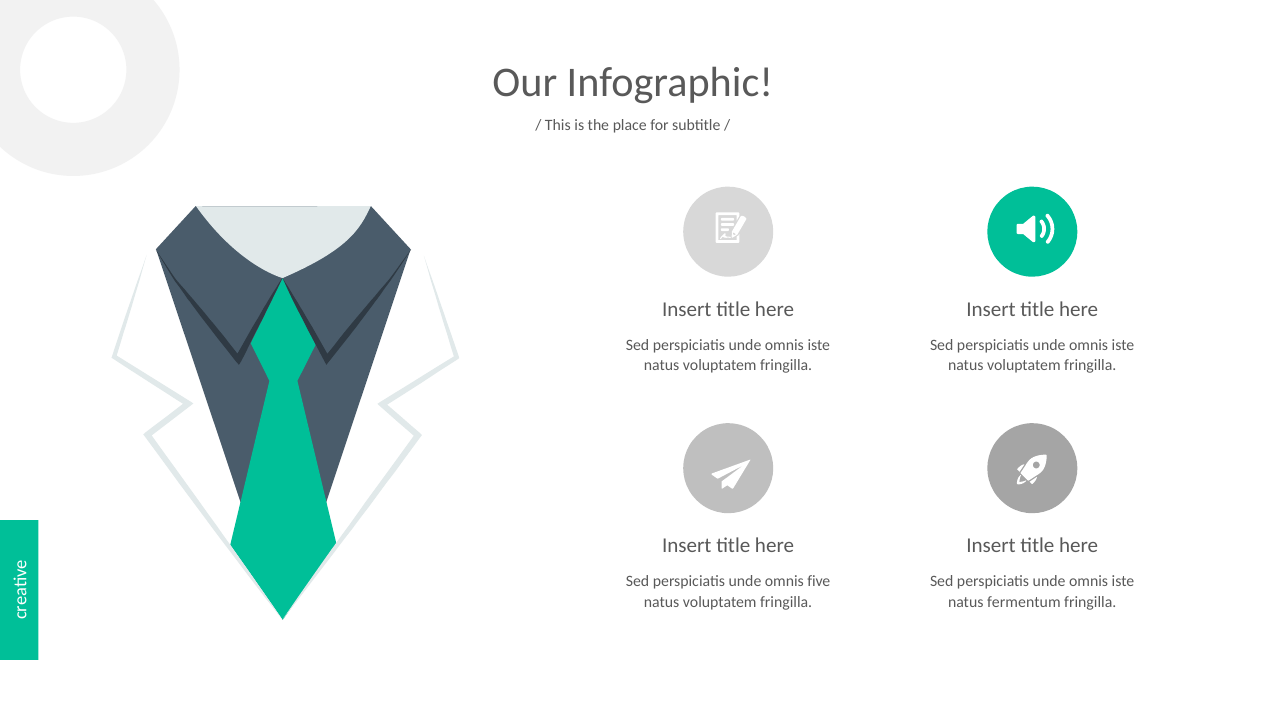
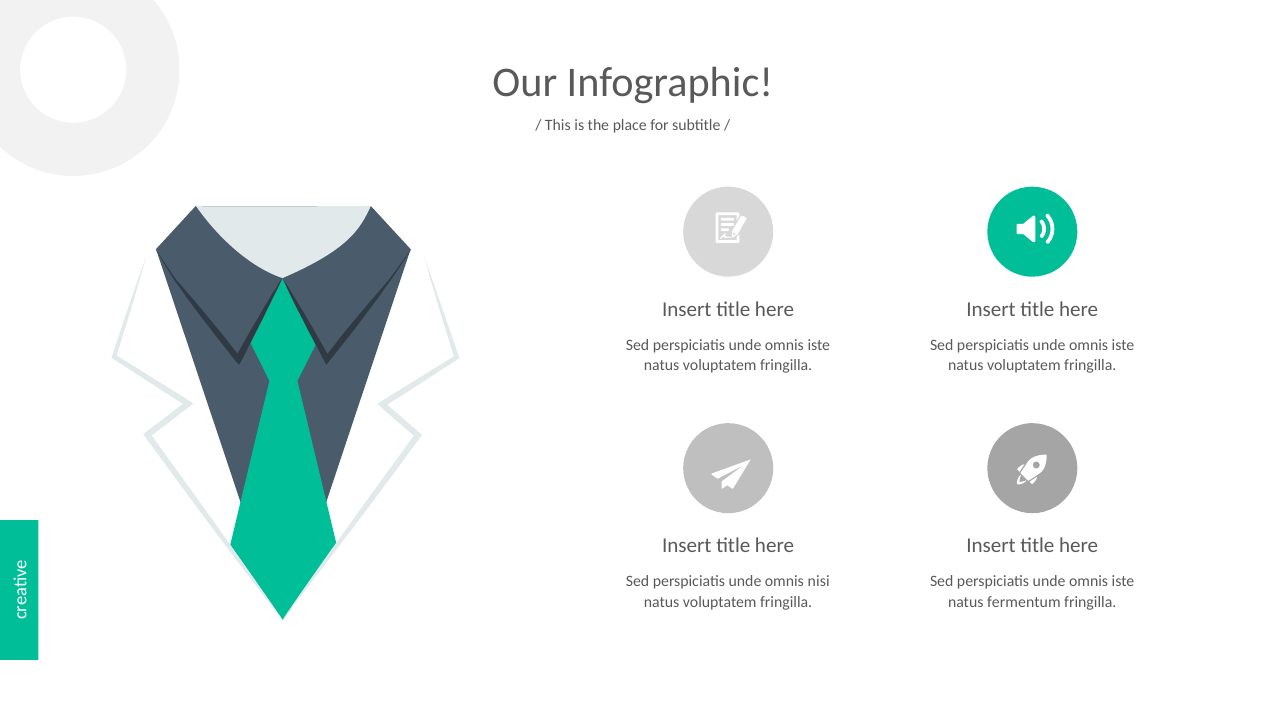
five: five -> nisi
